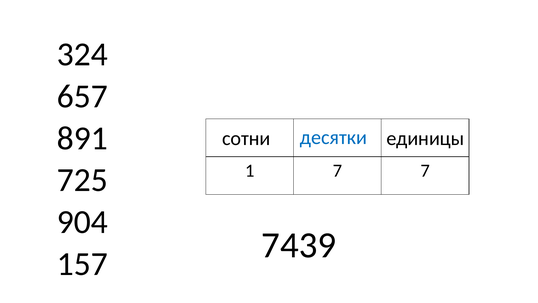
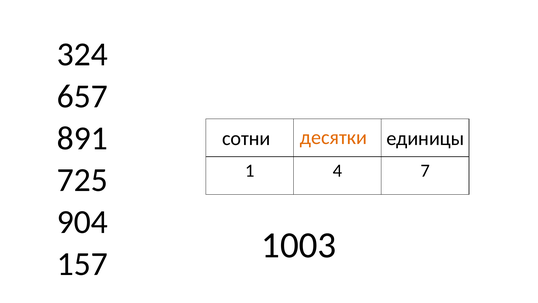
десятки colour: blue -> orange
1 7: 7 -> 4
7439: 7439 -> 1003
